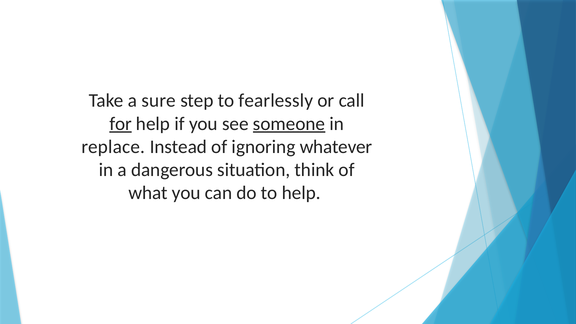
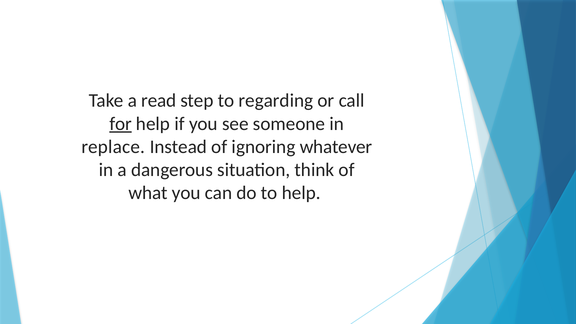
sure: sure -> read
fearlessly: fearlessly -> regarding
someone underline: present -> none
